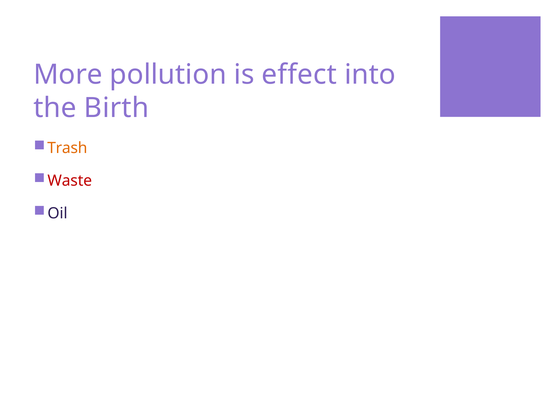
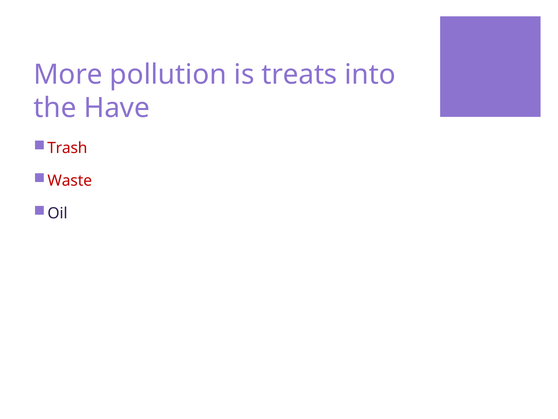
effect: effect -> treats
Birth: Birth -> Have
Trash colour: orange -> red
